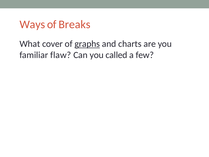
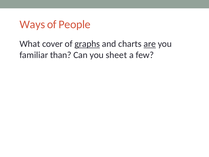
Breaks: Breaks -> People
are underline: none -> present
flaw: flaw -> than
called: called -> sheet
